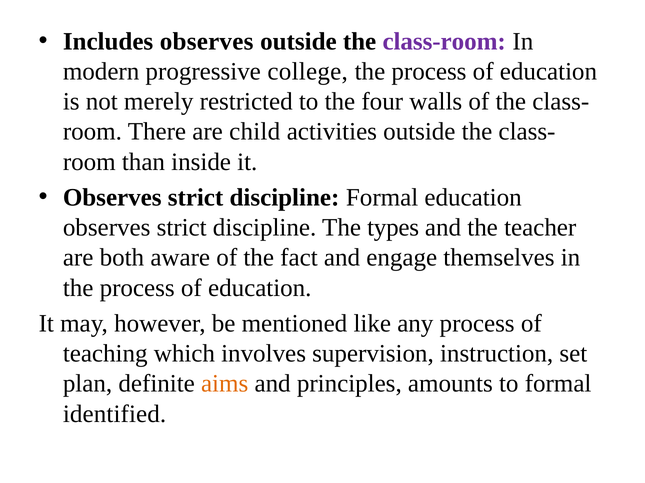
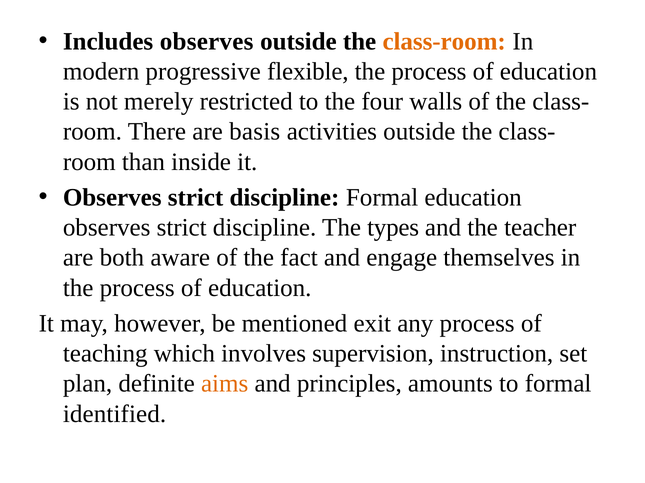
class-room colour: purple -> orange
college: college -> flexible
child: child -> basis
like: like -> exit
